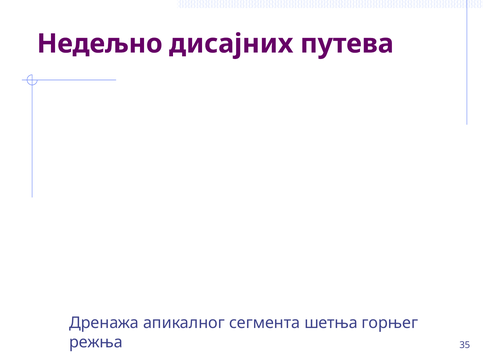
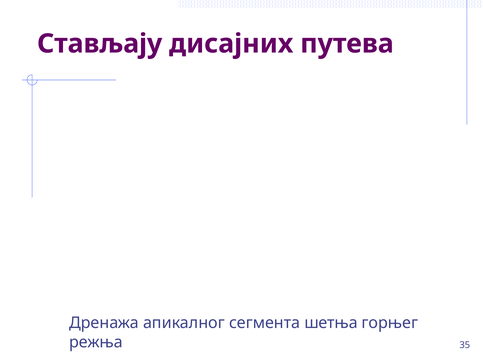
Недељно: Недељно -> Стављају
